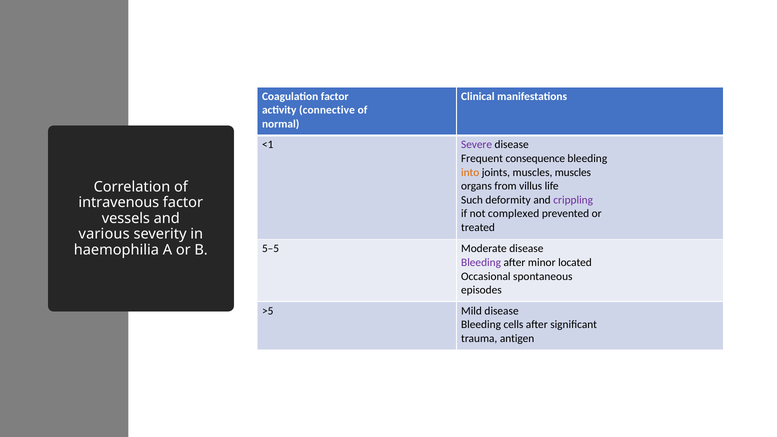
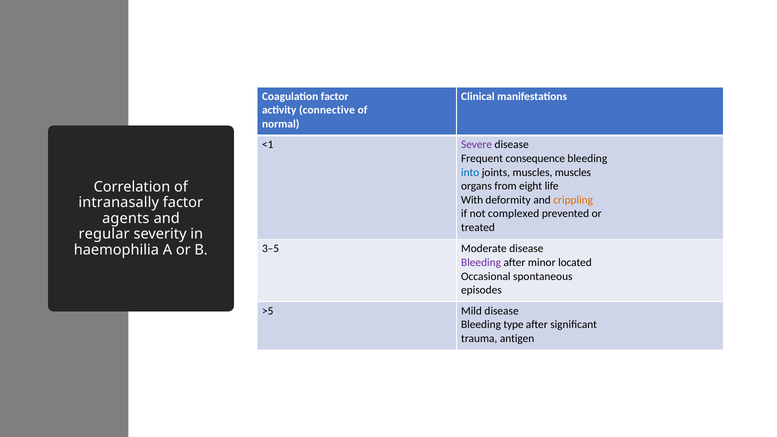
into colour: orange -> blue
villus: villus -> eight
Such: Such -> With
crippling colour: purple -> orange
intravenous: intravenous -> intranasally
vessels: vessels -> agents
various: various -> regular
5–5: 5–5 -> 3–5
cells: cells -> type
